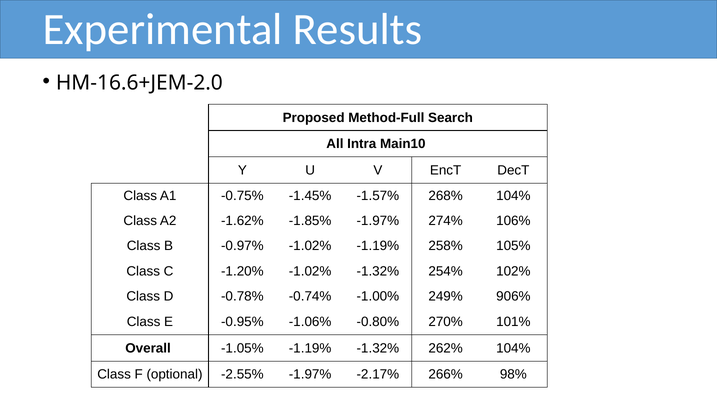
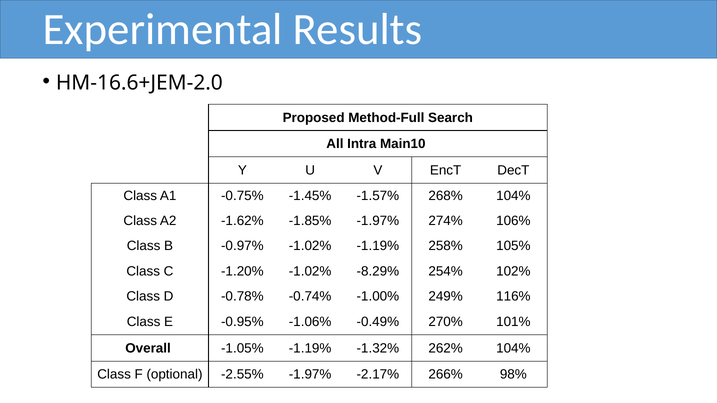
-1.02% -1.32%: -1.32% -> -8.29%
906%: 906% -> 116%
-0.80%: -0.80% -> -0.49%
